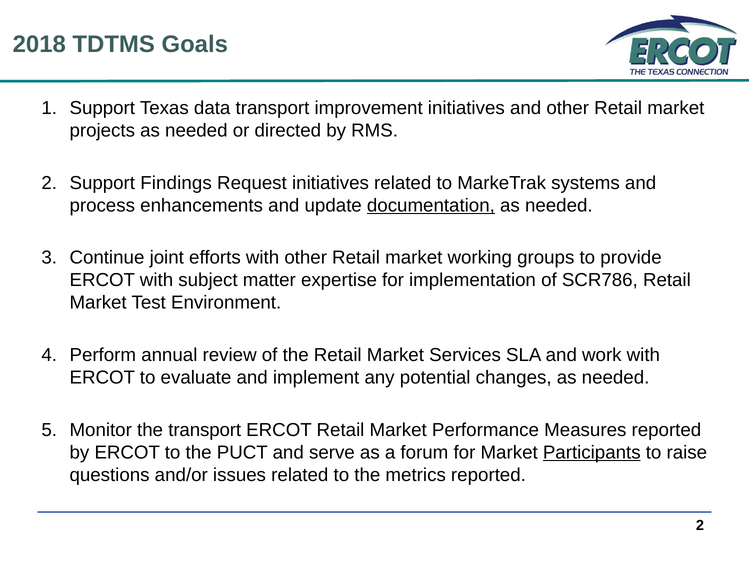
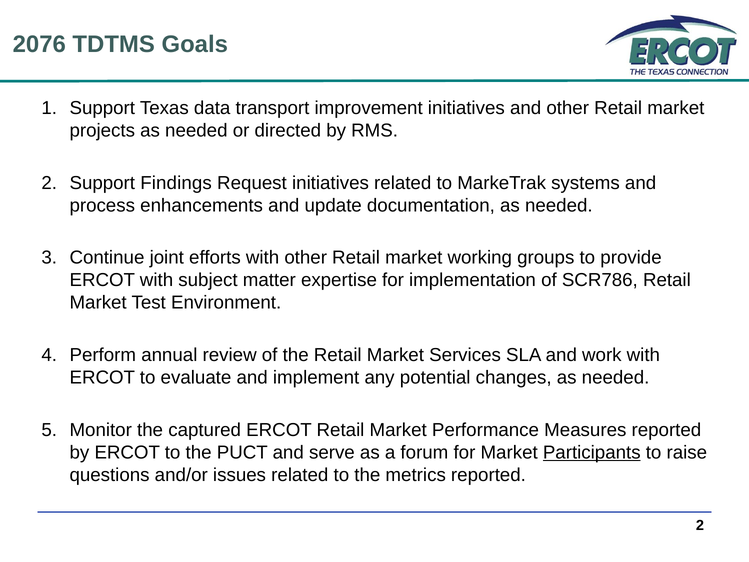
2018: 2018 -> 2076
documentation underline: present -> none
the transport: transport -> captured
